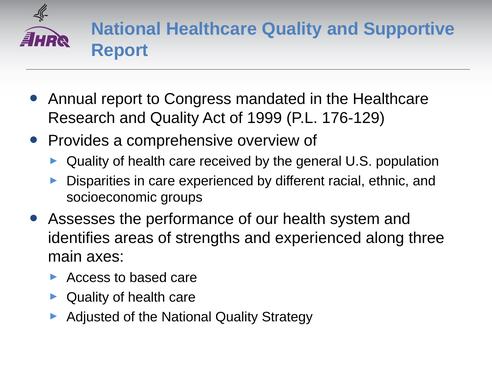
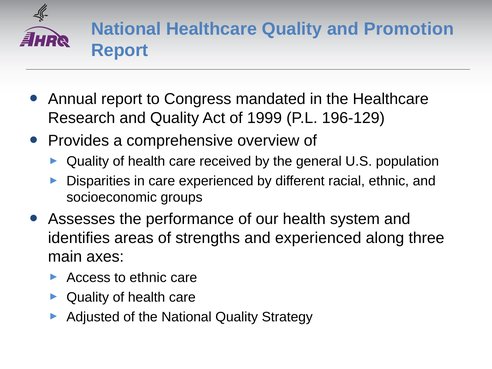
Supportive: Supportive -> Promotion
176-129: 176-129 -> 196-129
to based: based -> ethnic
